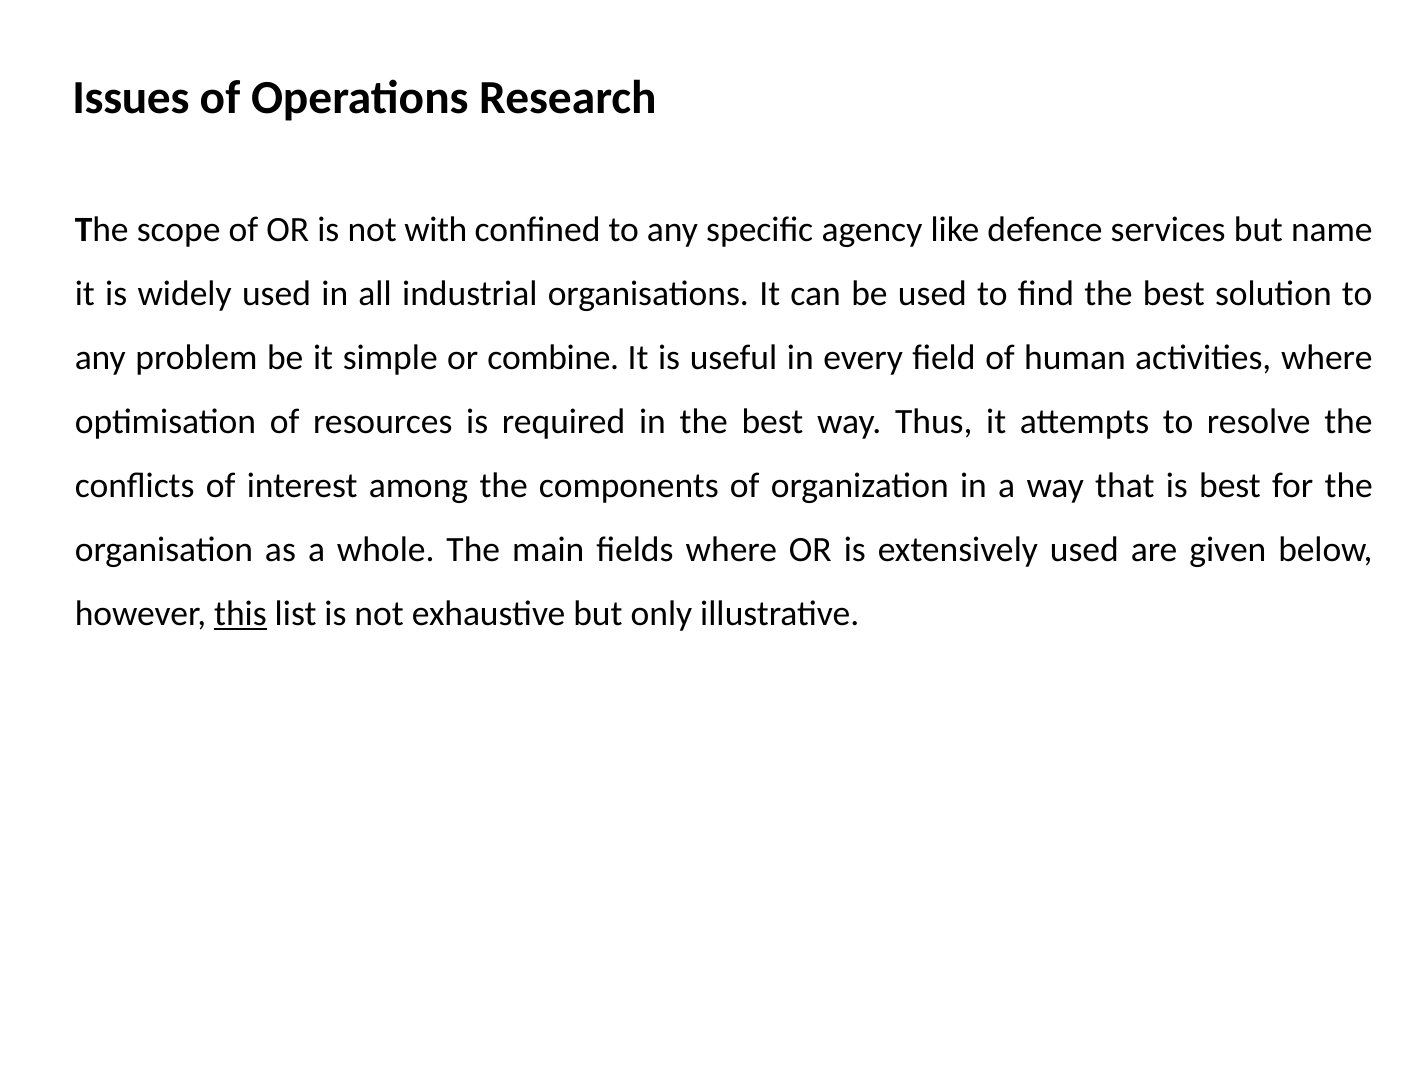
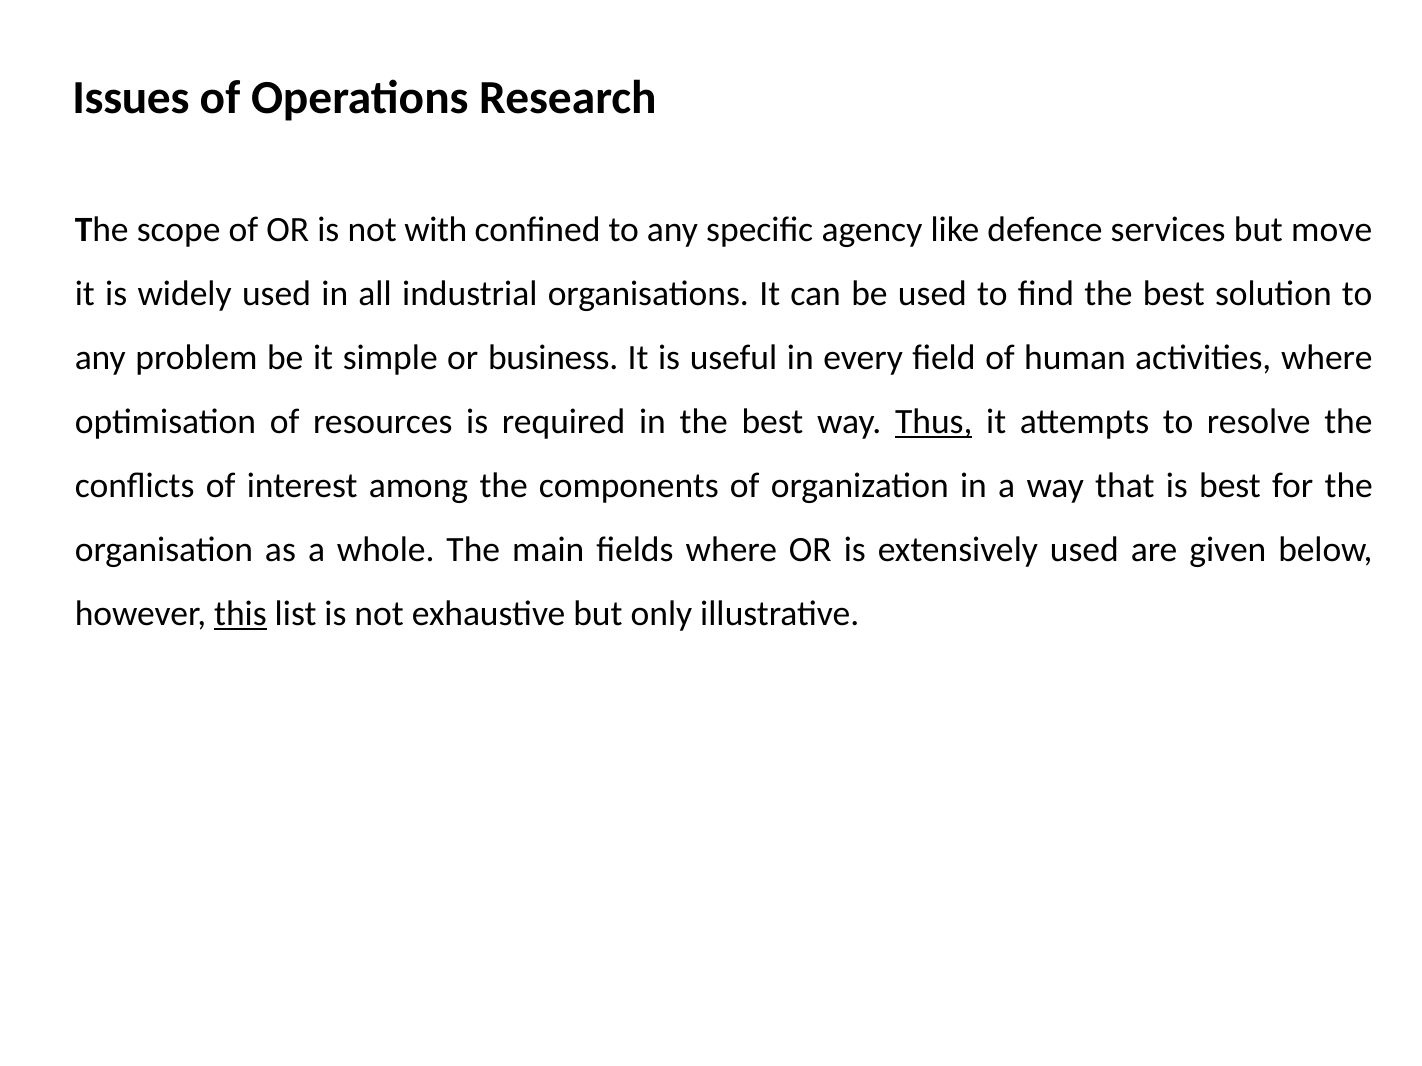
name: name -> move
combine: combine -> business
Thus underline: none -> present
